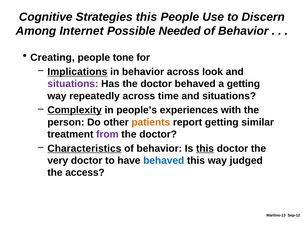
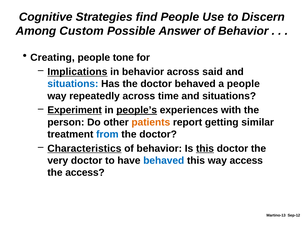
Strategies this: this -> find
Internet: Internet -> Custom
Needed: Needed -> Answer
look: look -> said
situations at (73, 84) colour: purple -> blue
a getting: getting -> people
Complexity: Complexity -> Experiment
people’s underline: none -> present
from colour: purple -> blue
way judged: judged -> access
